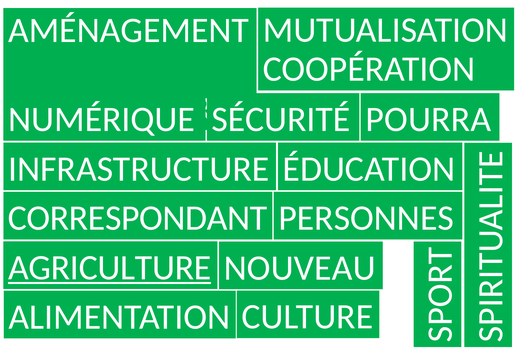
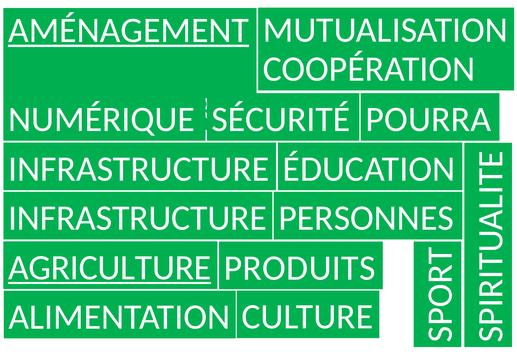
AMÉNAGEMENT underline: none -> present
CORRESPONDANT at (138, 218): CORRESPONDANT -> INFRASTRUCTURE
NOUVEAU: NOUVEAU -> PRODUITS
